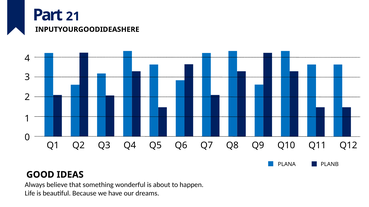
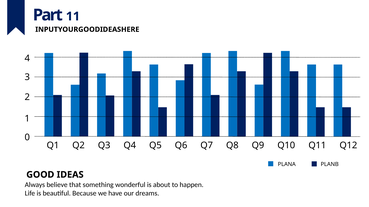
21: 21 -> 11
